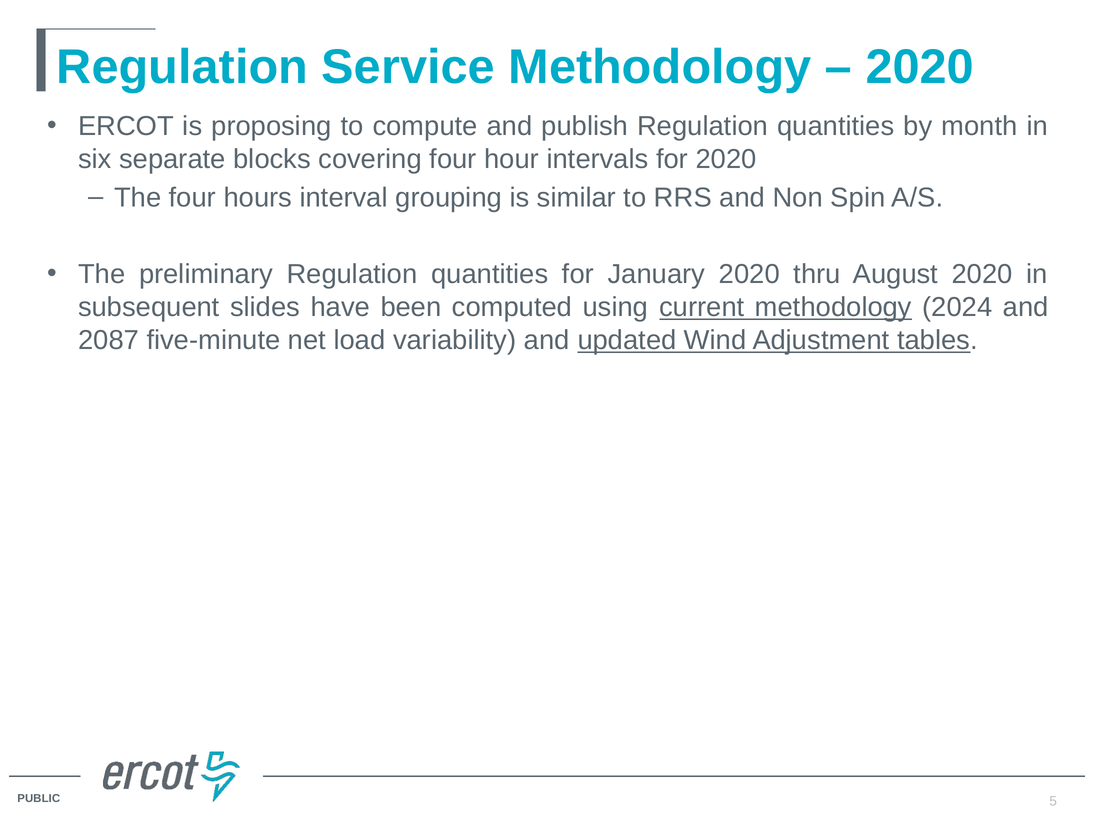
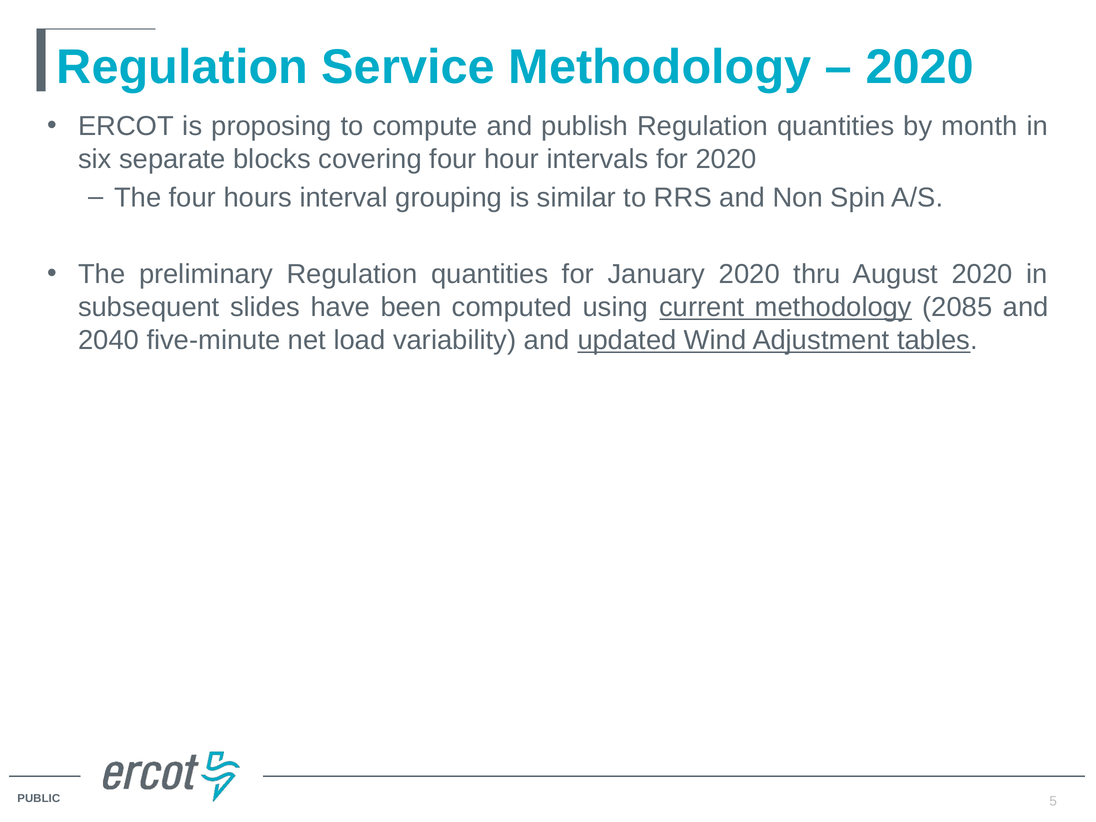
2024: 2024 -> 2085
2087: 2087 -> 2040
